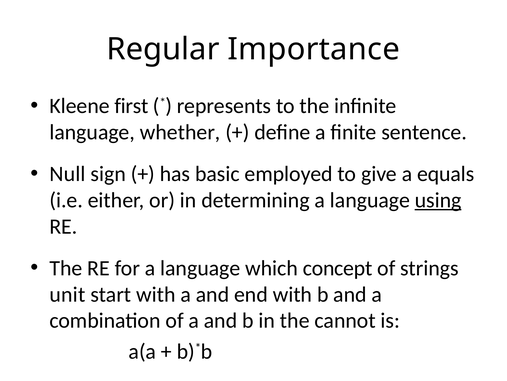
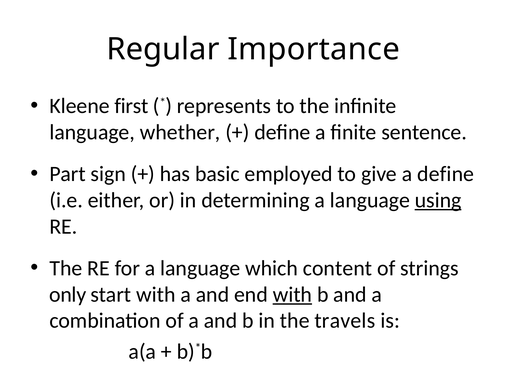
Null: Null -> Part
a equals: equals -> define
concept: concept -> content
unit: unit -> only
with at (292, 294) underline: none -> present
cannot: cannot -> travels
